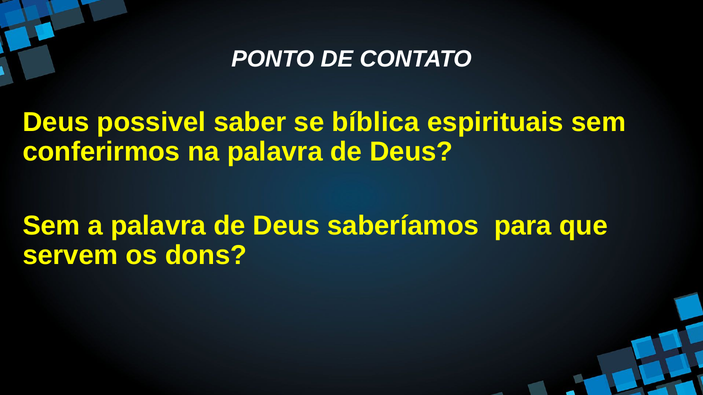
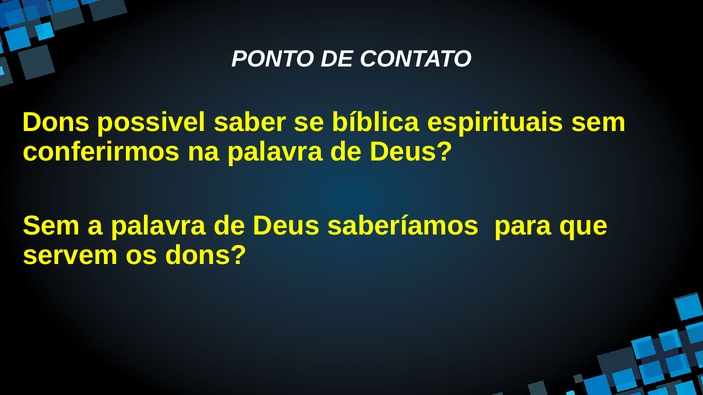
Deus at (56, 122): Deus -> Dons
